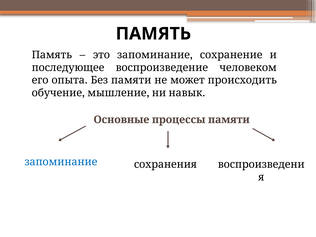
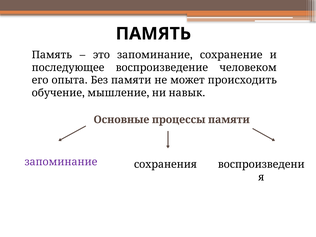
запоминание at (61, 162) colour: blue -> purple
